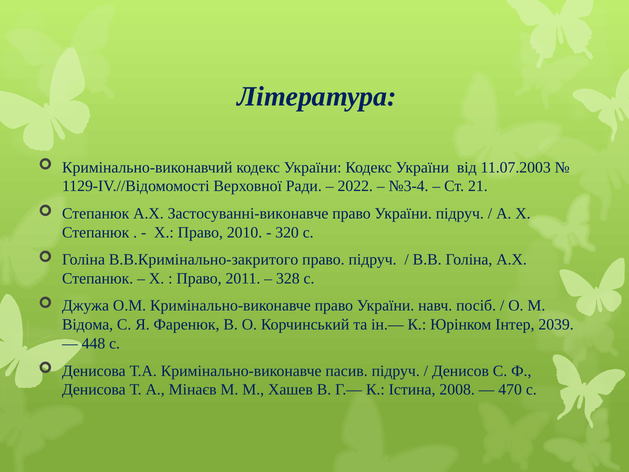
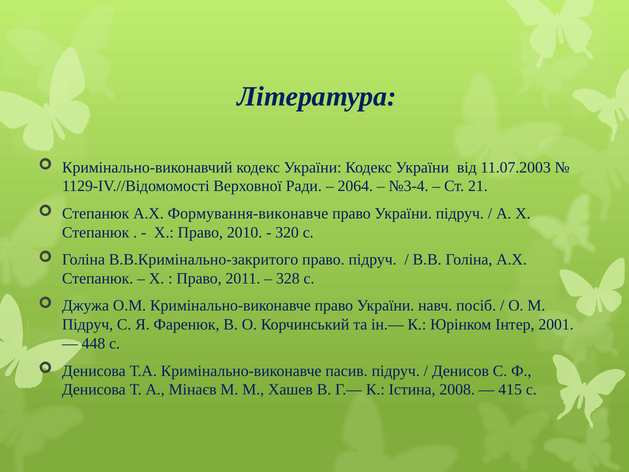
2022: 2022 -> 2064
Застосуванні-виконавче: Застосуванні-виконавче -> Формування-виконавче
Відома at (88, 325): Відома -> Підруч
2039: 2039 -> 2001
470: 470 -> 415
